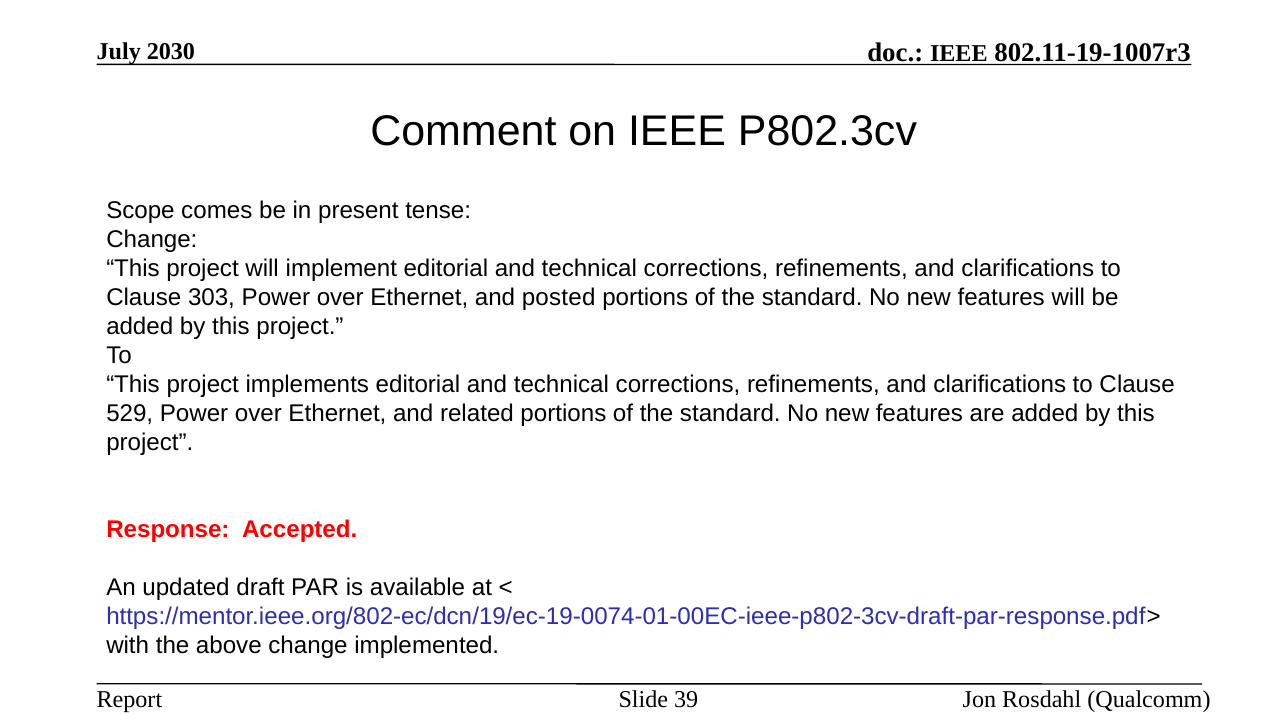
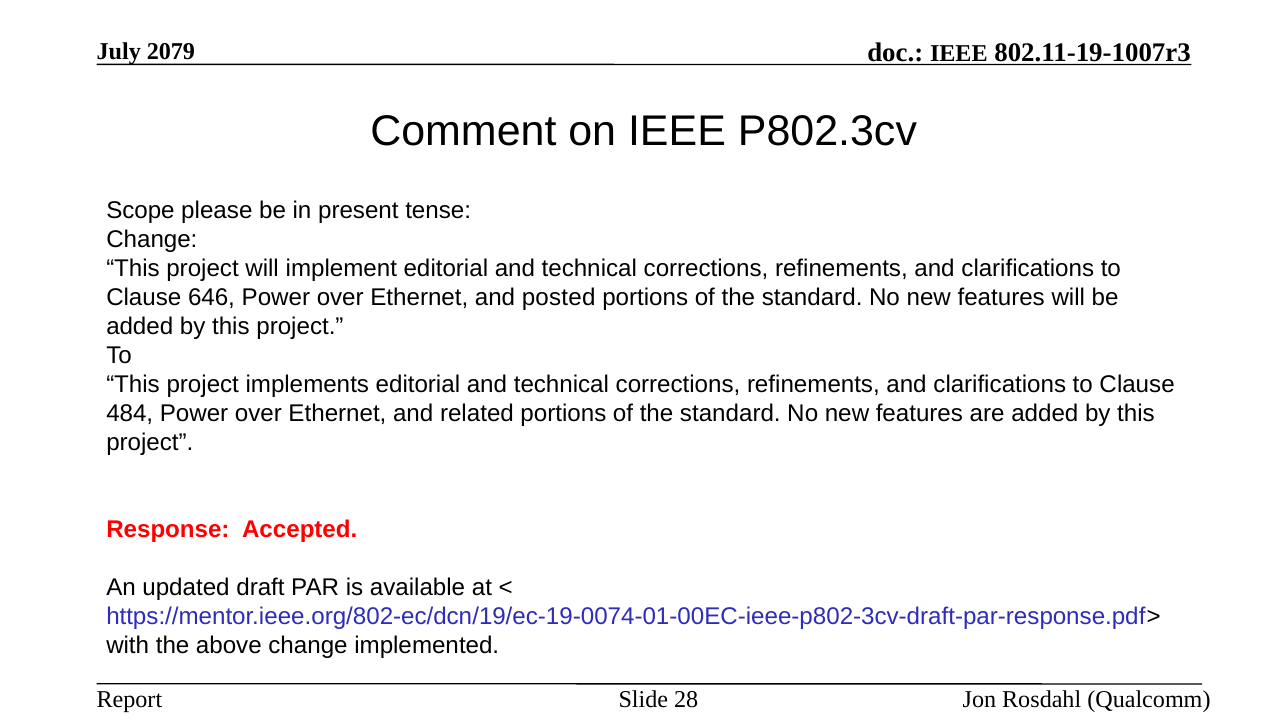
2030: 2030 -> 2079
comes: comes -> please
303: 303 -> 646
529: 529 -> 484
39: 39 -> 28
